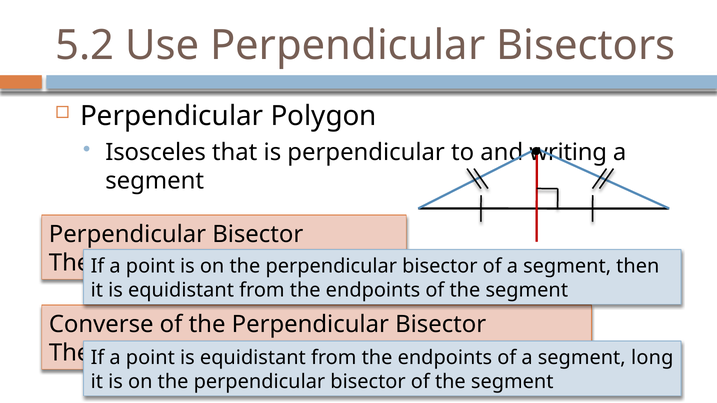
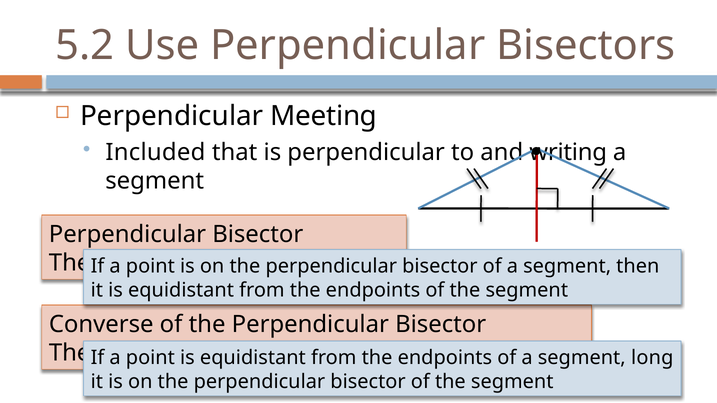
Polygon: Polygon -> Meeting
Isosceles: Isosceles -> Included
